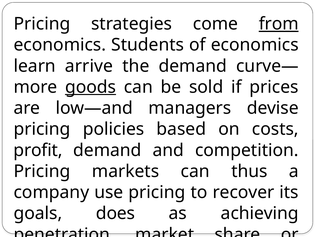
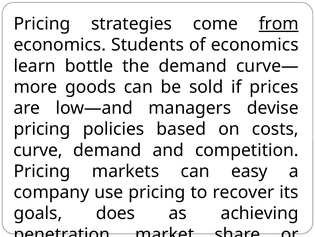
arrive: arrive -> bottle
goods underline: present -> none
profit: profit -> curve
thus: thus -> easy
